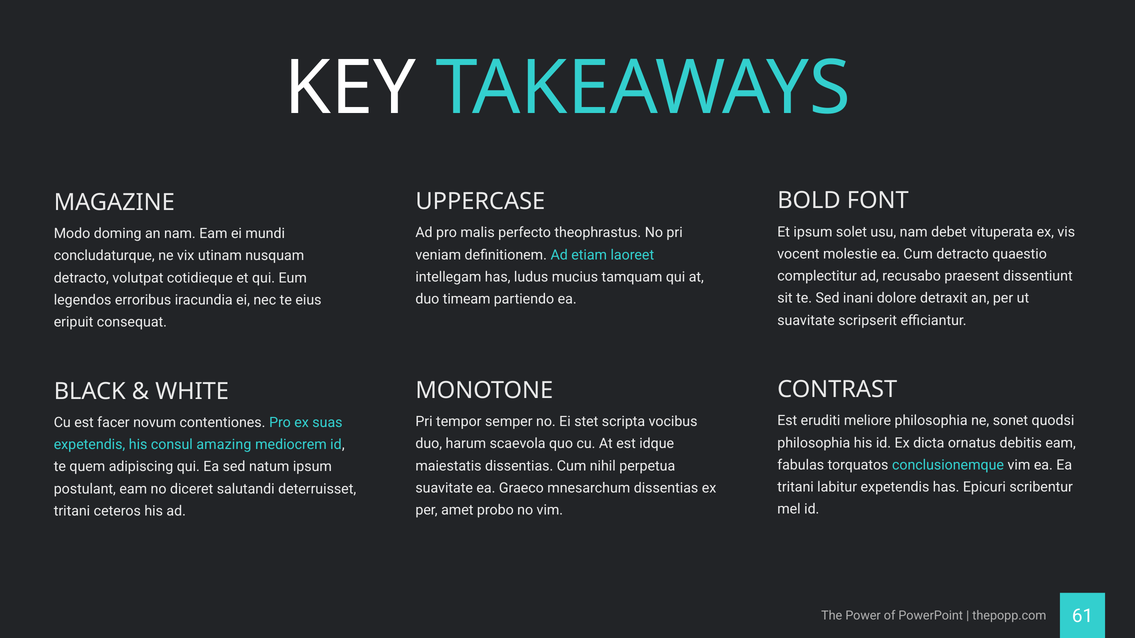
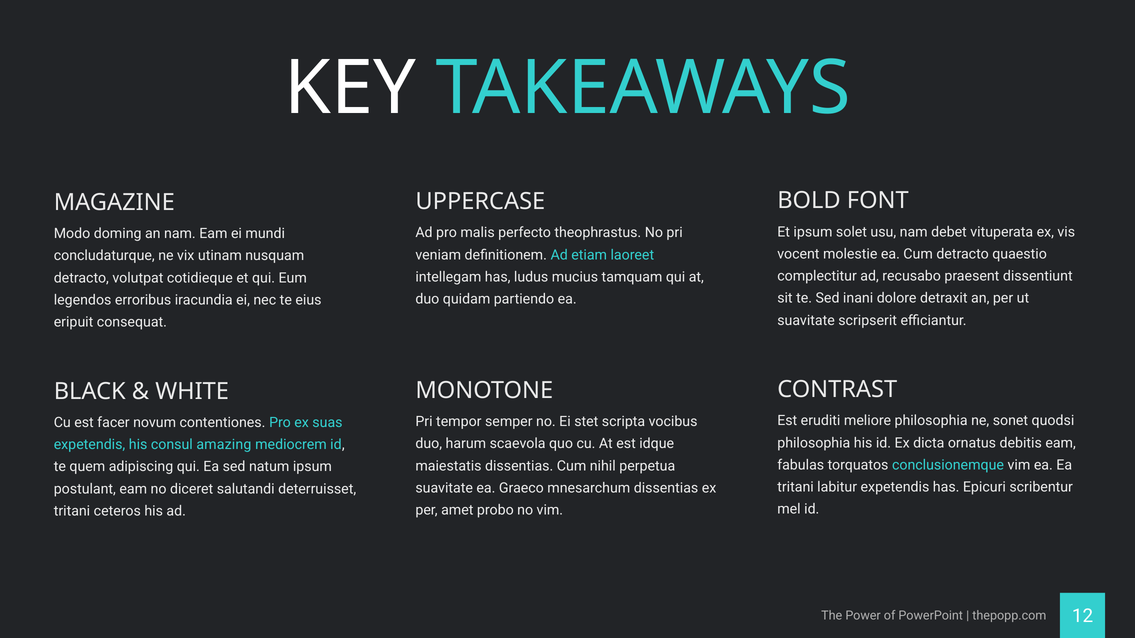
timeam: timeam -> quidam
61: 61 -> 12
